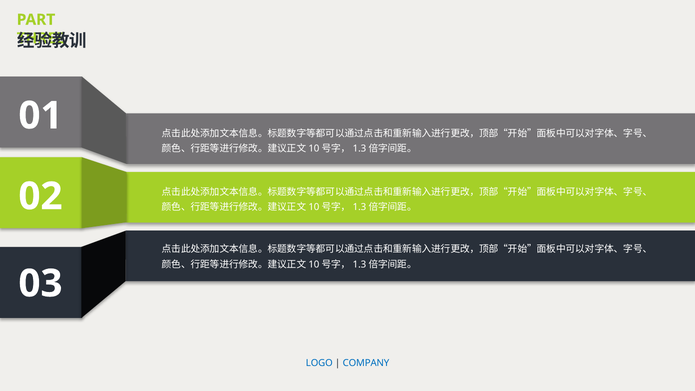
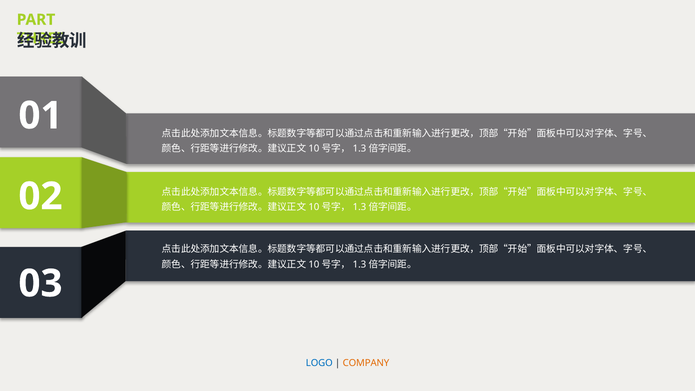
COMPANY colour: blue -> orange
